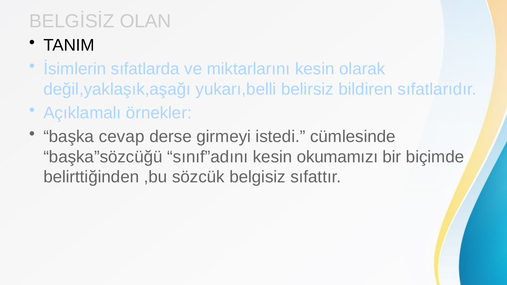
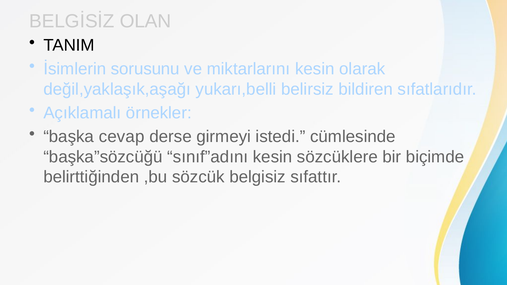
sıfatlarda: sıfatlarda -> sorusunu
okumamızı: okumamızı -> sözcüklere
